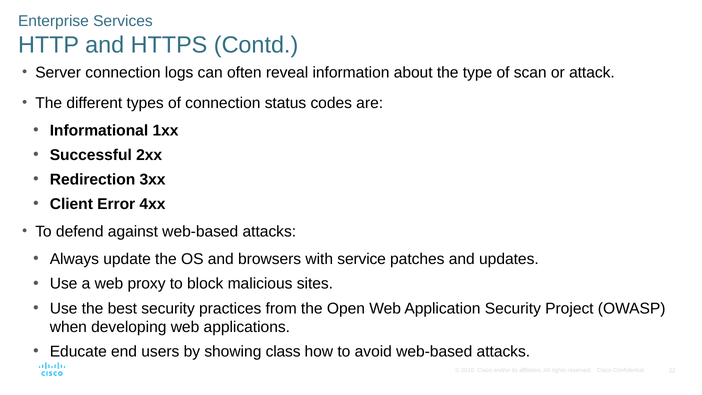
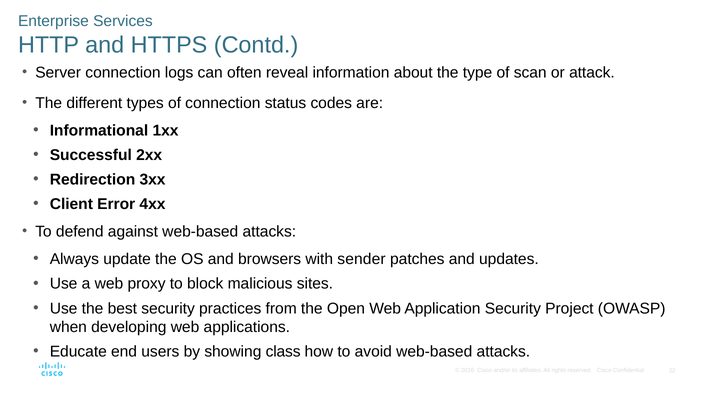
service: service -> sender
